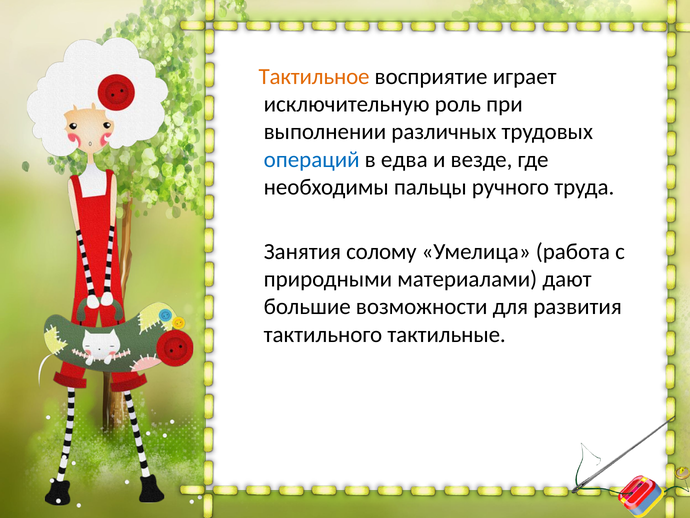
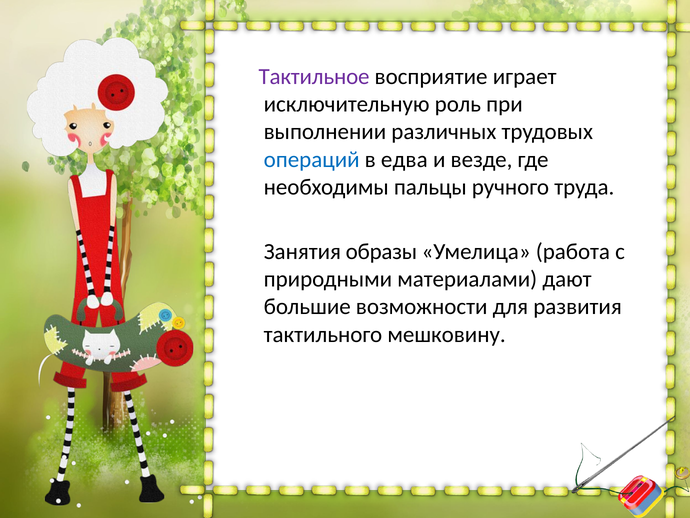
Тактильное colour: orange -> purple
солому: солому -> образы
тактильные: тактильные -> мешковину
